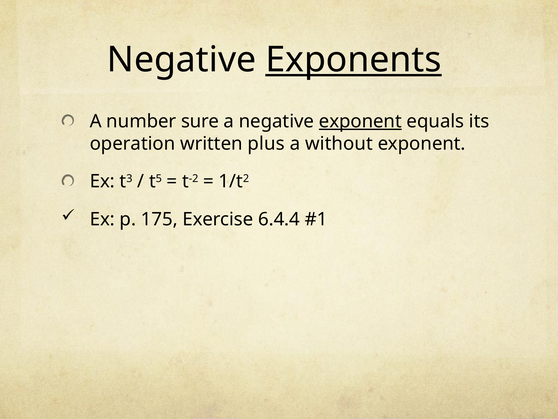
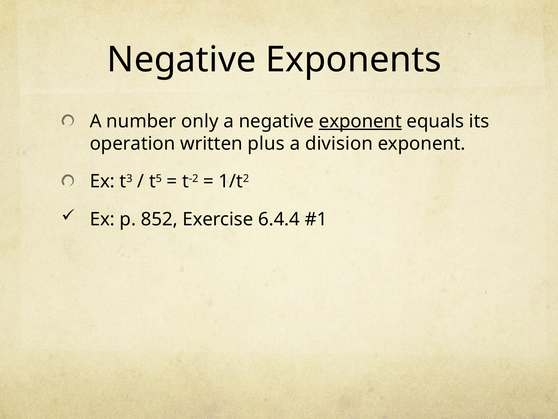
Exponents underline: present -> none
sure: sure -> only
without: without -> division
175: 175 -> 852
